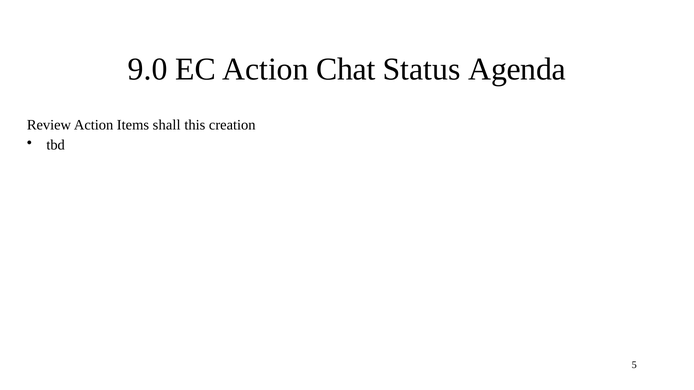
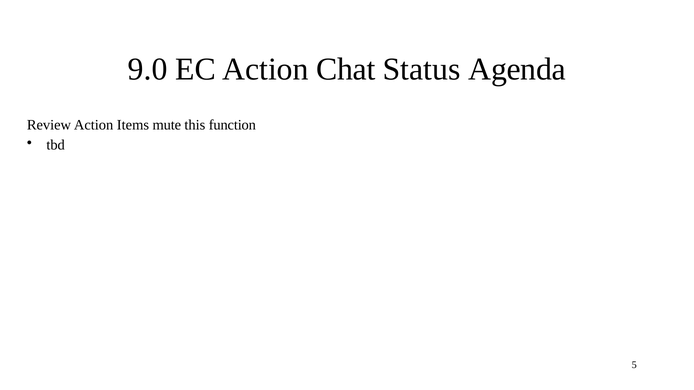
shall: shall -> mute
creation: creation -> function
